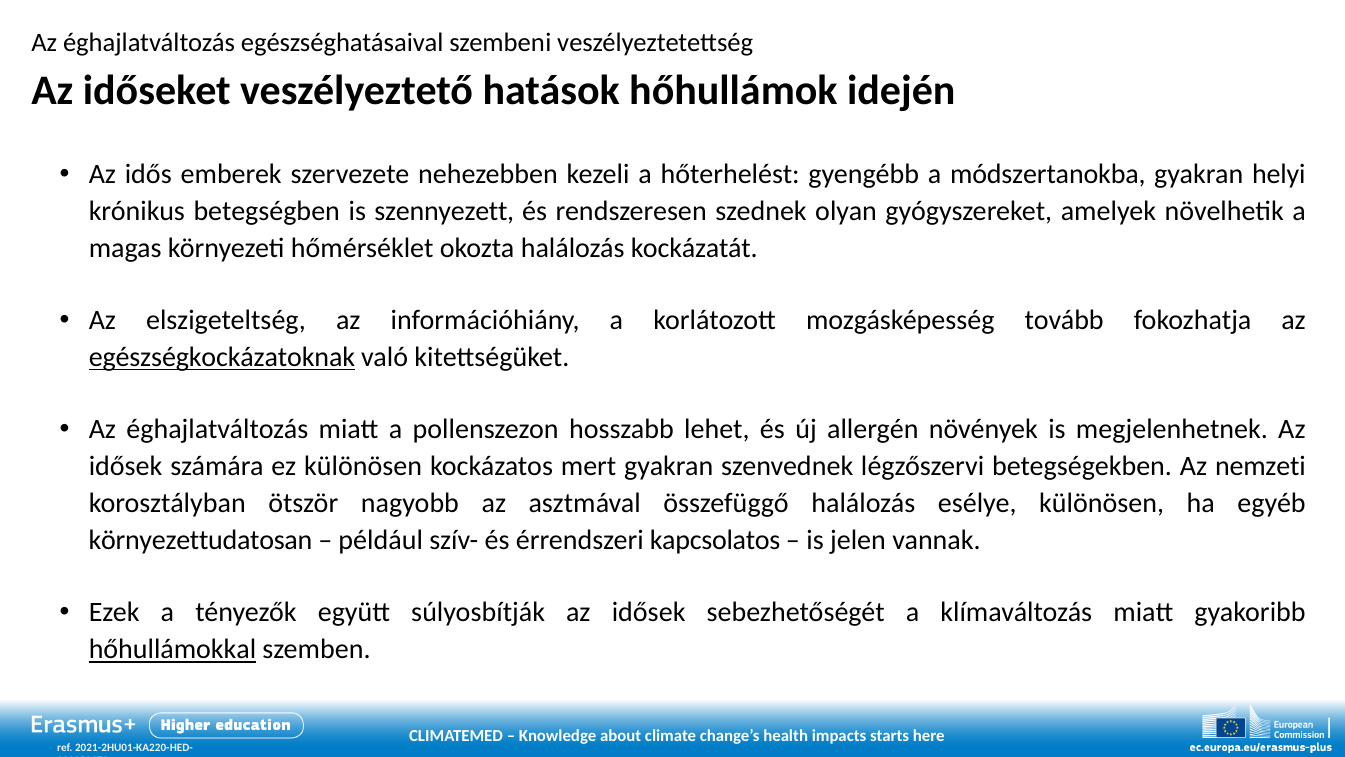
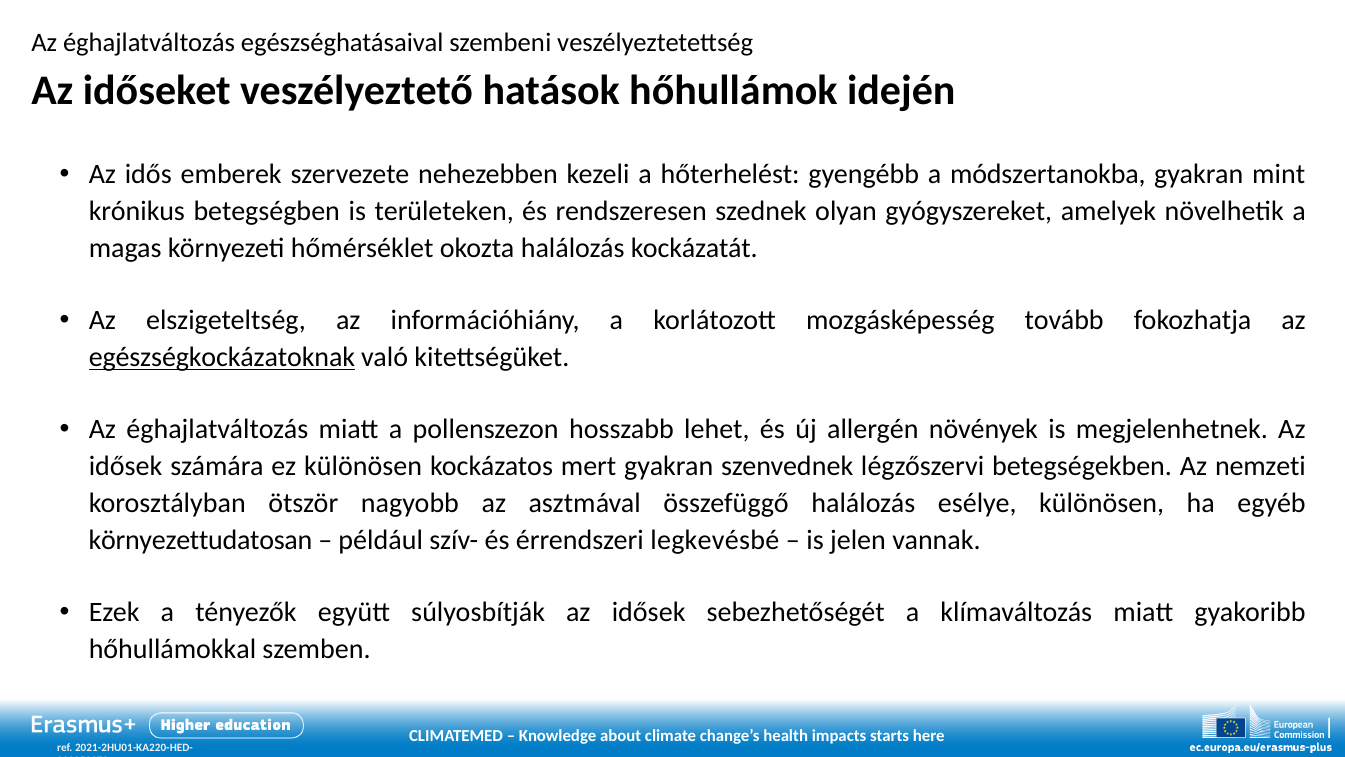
helyi: helyi -> mint
szennyezett: szennyezett -> területeken
kapcsolatos: kapcsolatos -> legkevésbé
hőhullámokkal underline: present -> none
